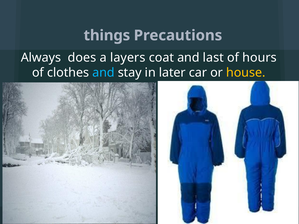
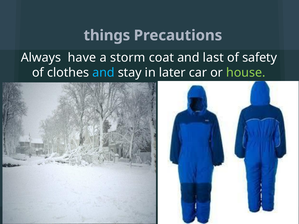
does: does -> have
layers: layers -> storm
hours: hours -> safety
house colour: yellow -> light green
